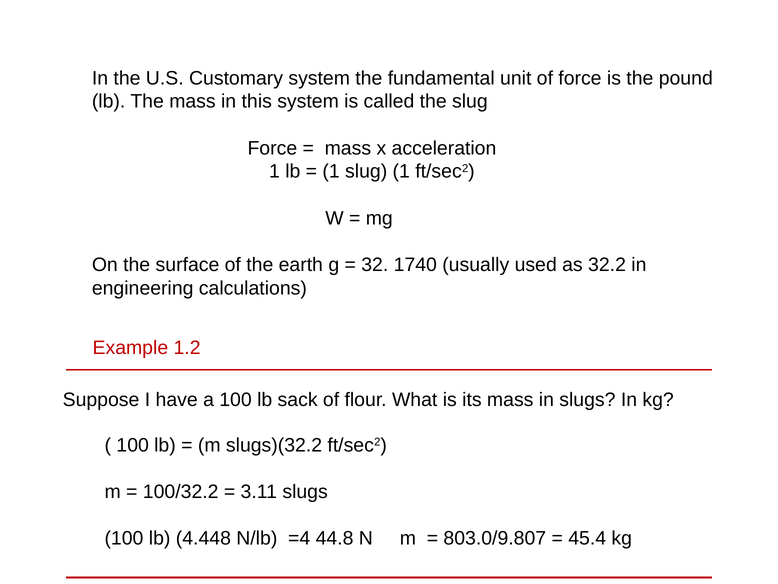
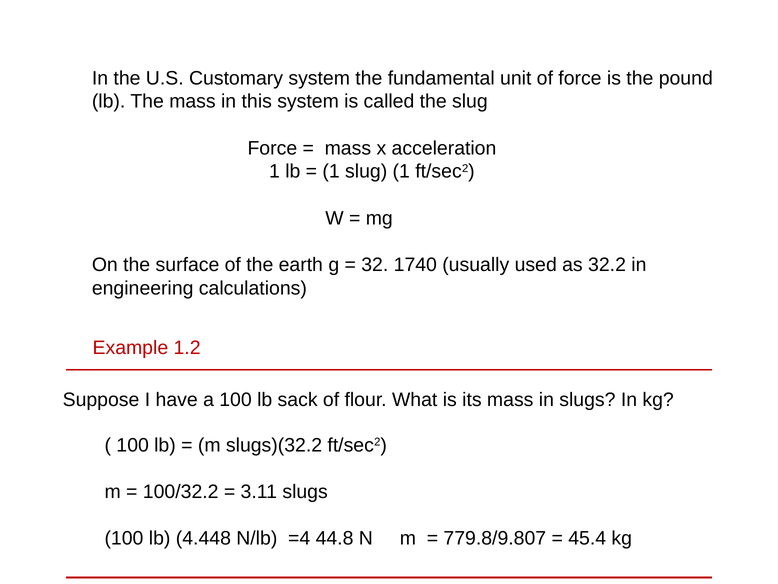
803.0/9.807: 803.0/9.807 -> 779.8/9.807
